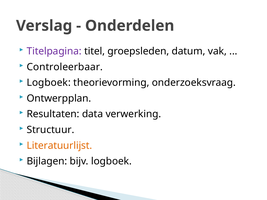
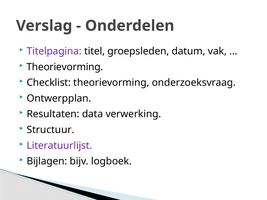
Controleerbaar at (65, 67): Controleerbaar -> Theorievorming
Logboek at (49, 83): Logboek -> Checklist
Literatuurlijst colour: orange -> purple
